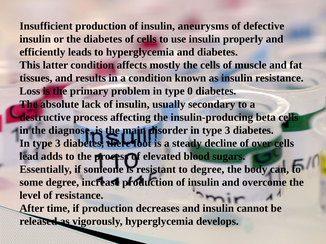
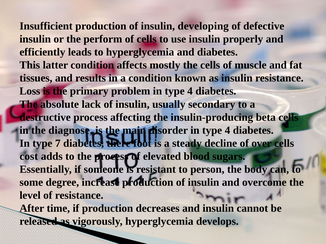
aneurysms: aneurysms -> developing
the diabetes: diabetes -> perform
problem in type 0: 0 -> 4
disorder in type 3: 3 -> 4
3 at (58, 144): 3 -> 7
lead: lead -> cost
to degree: degree -> person
